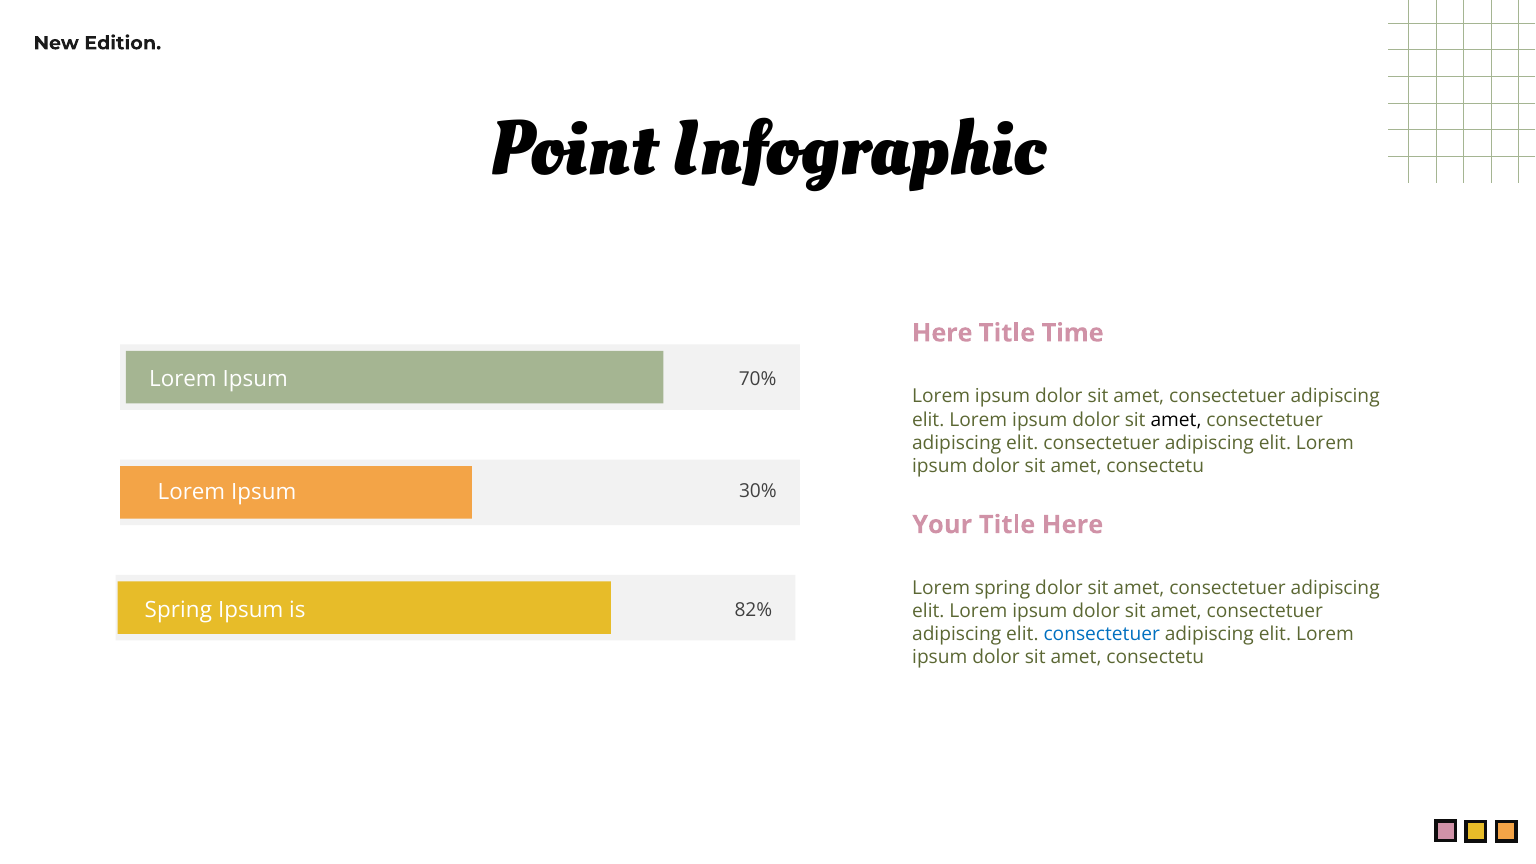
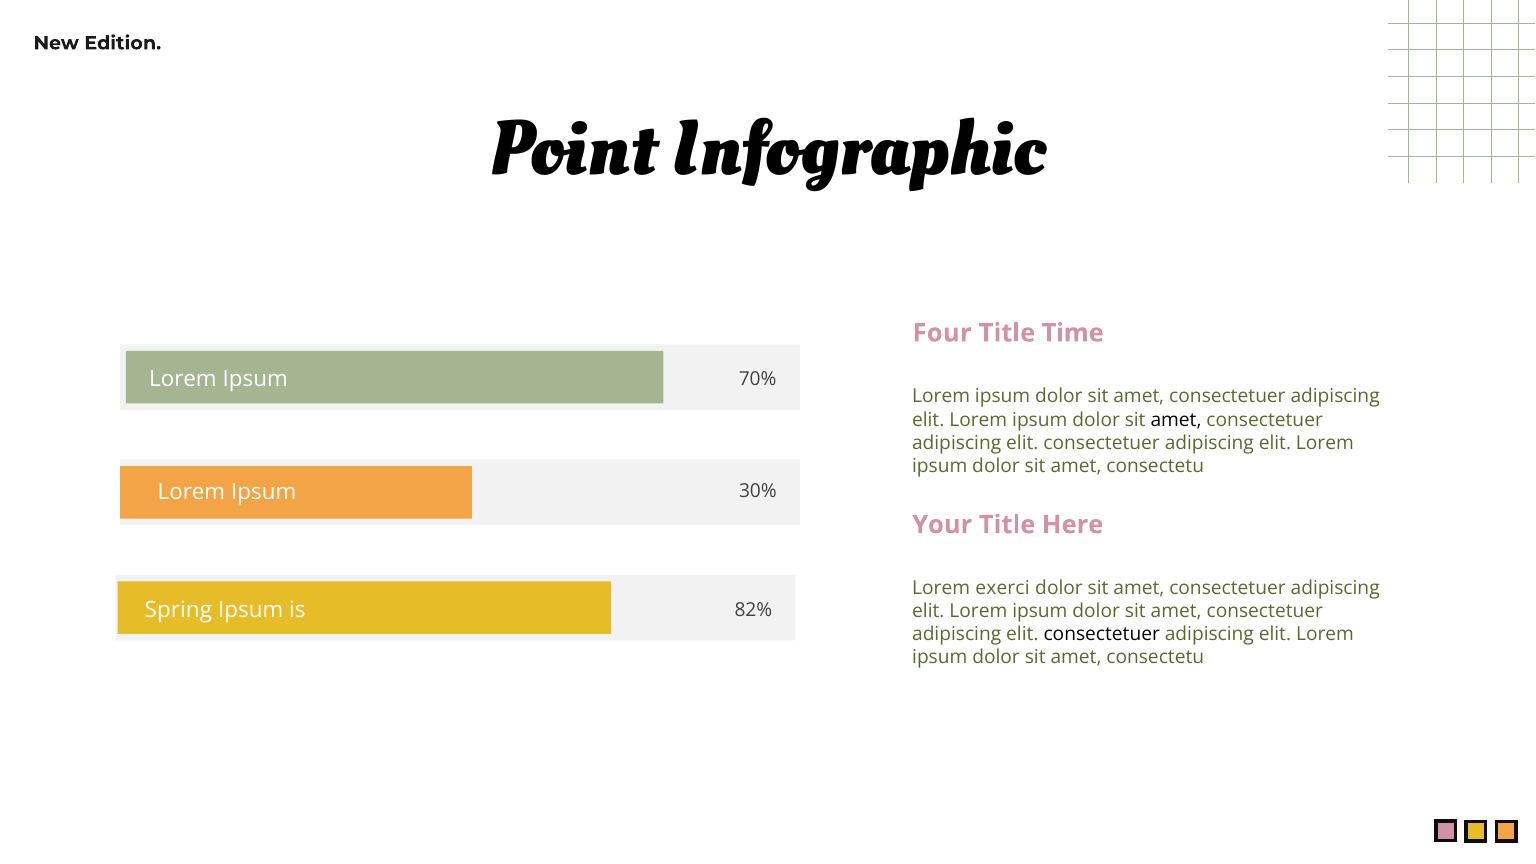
Here at (942, 333): Here -> Four
Lorem spring: spring -> exerci
consectetuer at (1102, 634) colour: blue -> black
